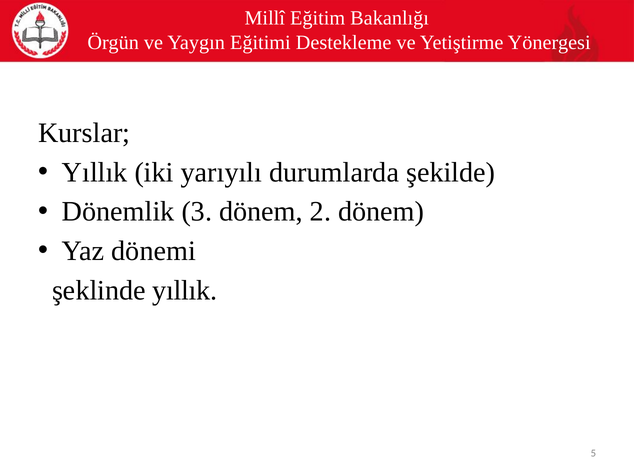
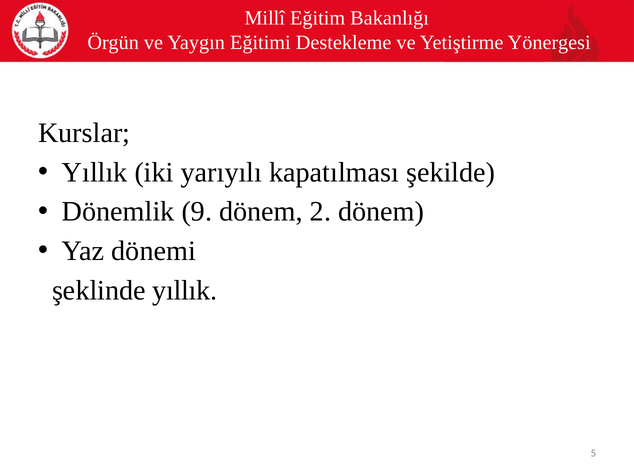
durumlarda: durumlarda -> kapatılması
3: 3 -> 9
